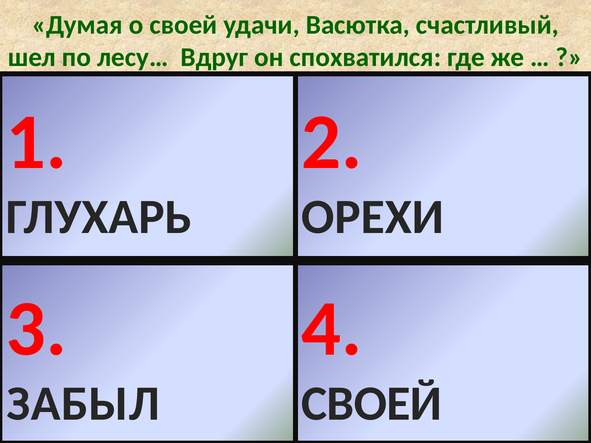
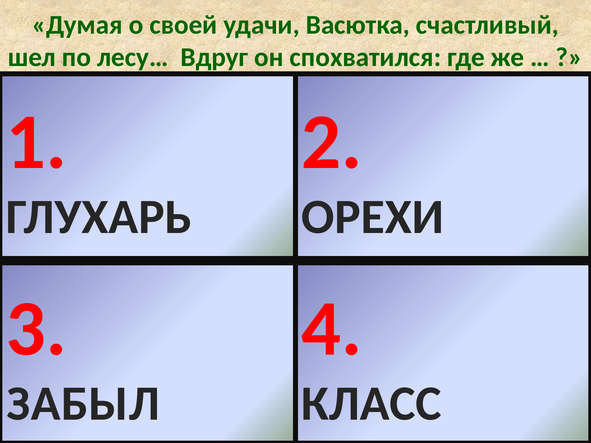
СВОЕЙ at (372, 404): СВОЕЙ -> КЛАСС
